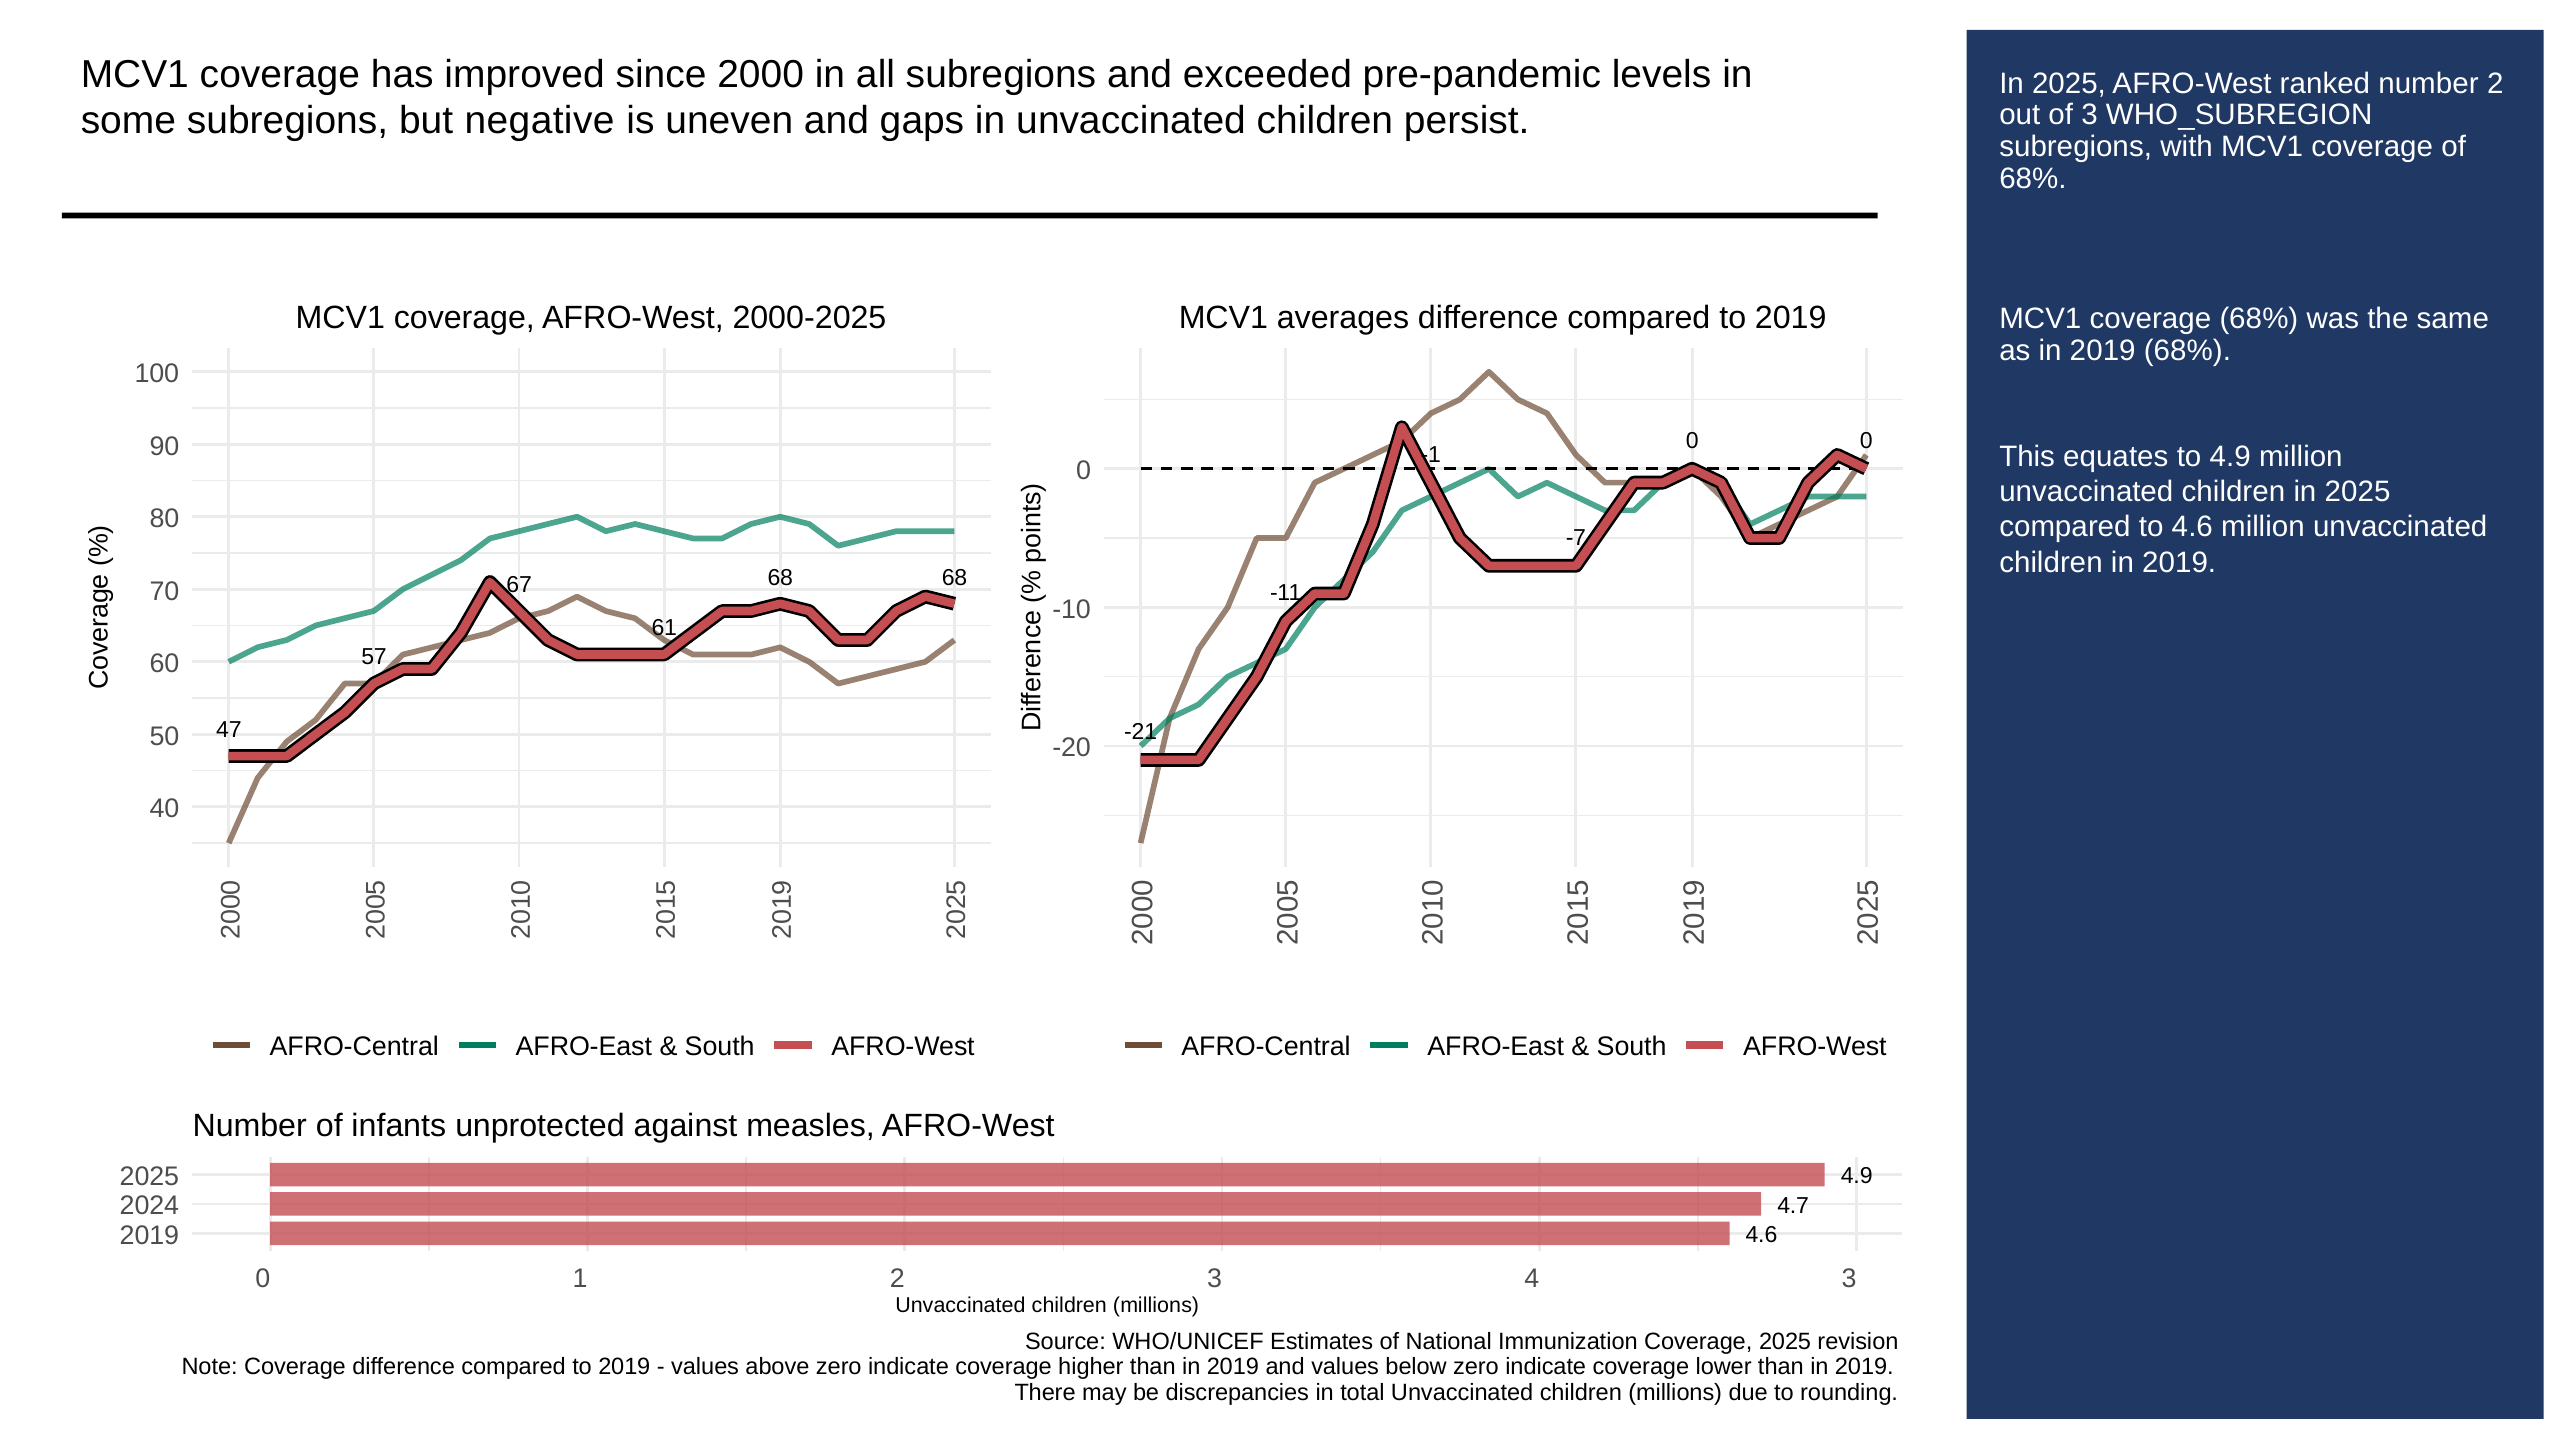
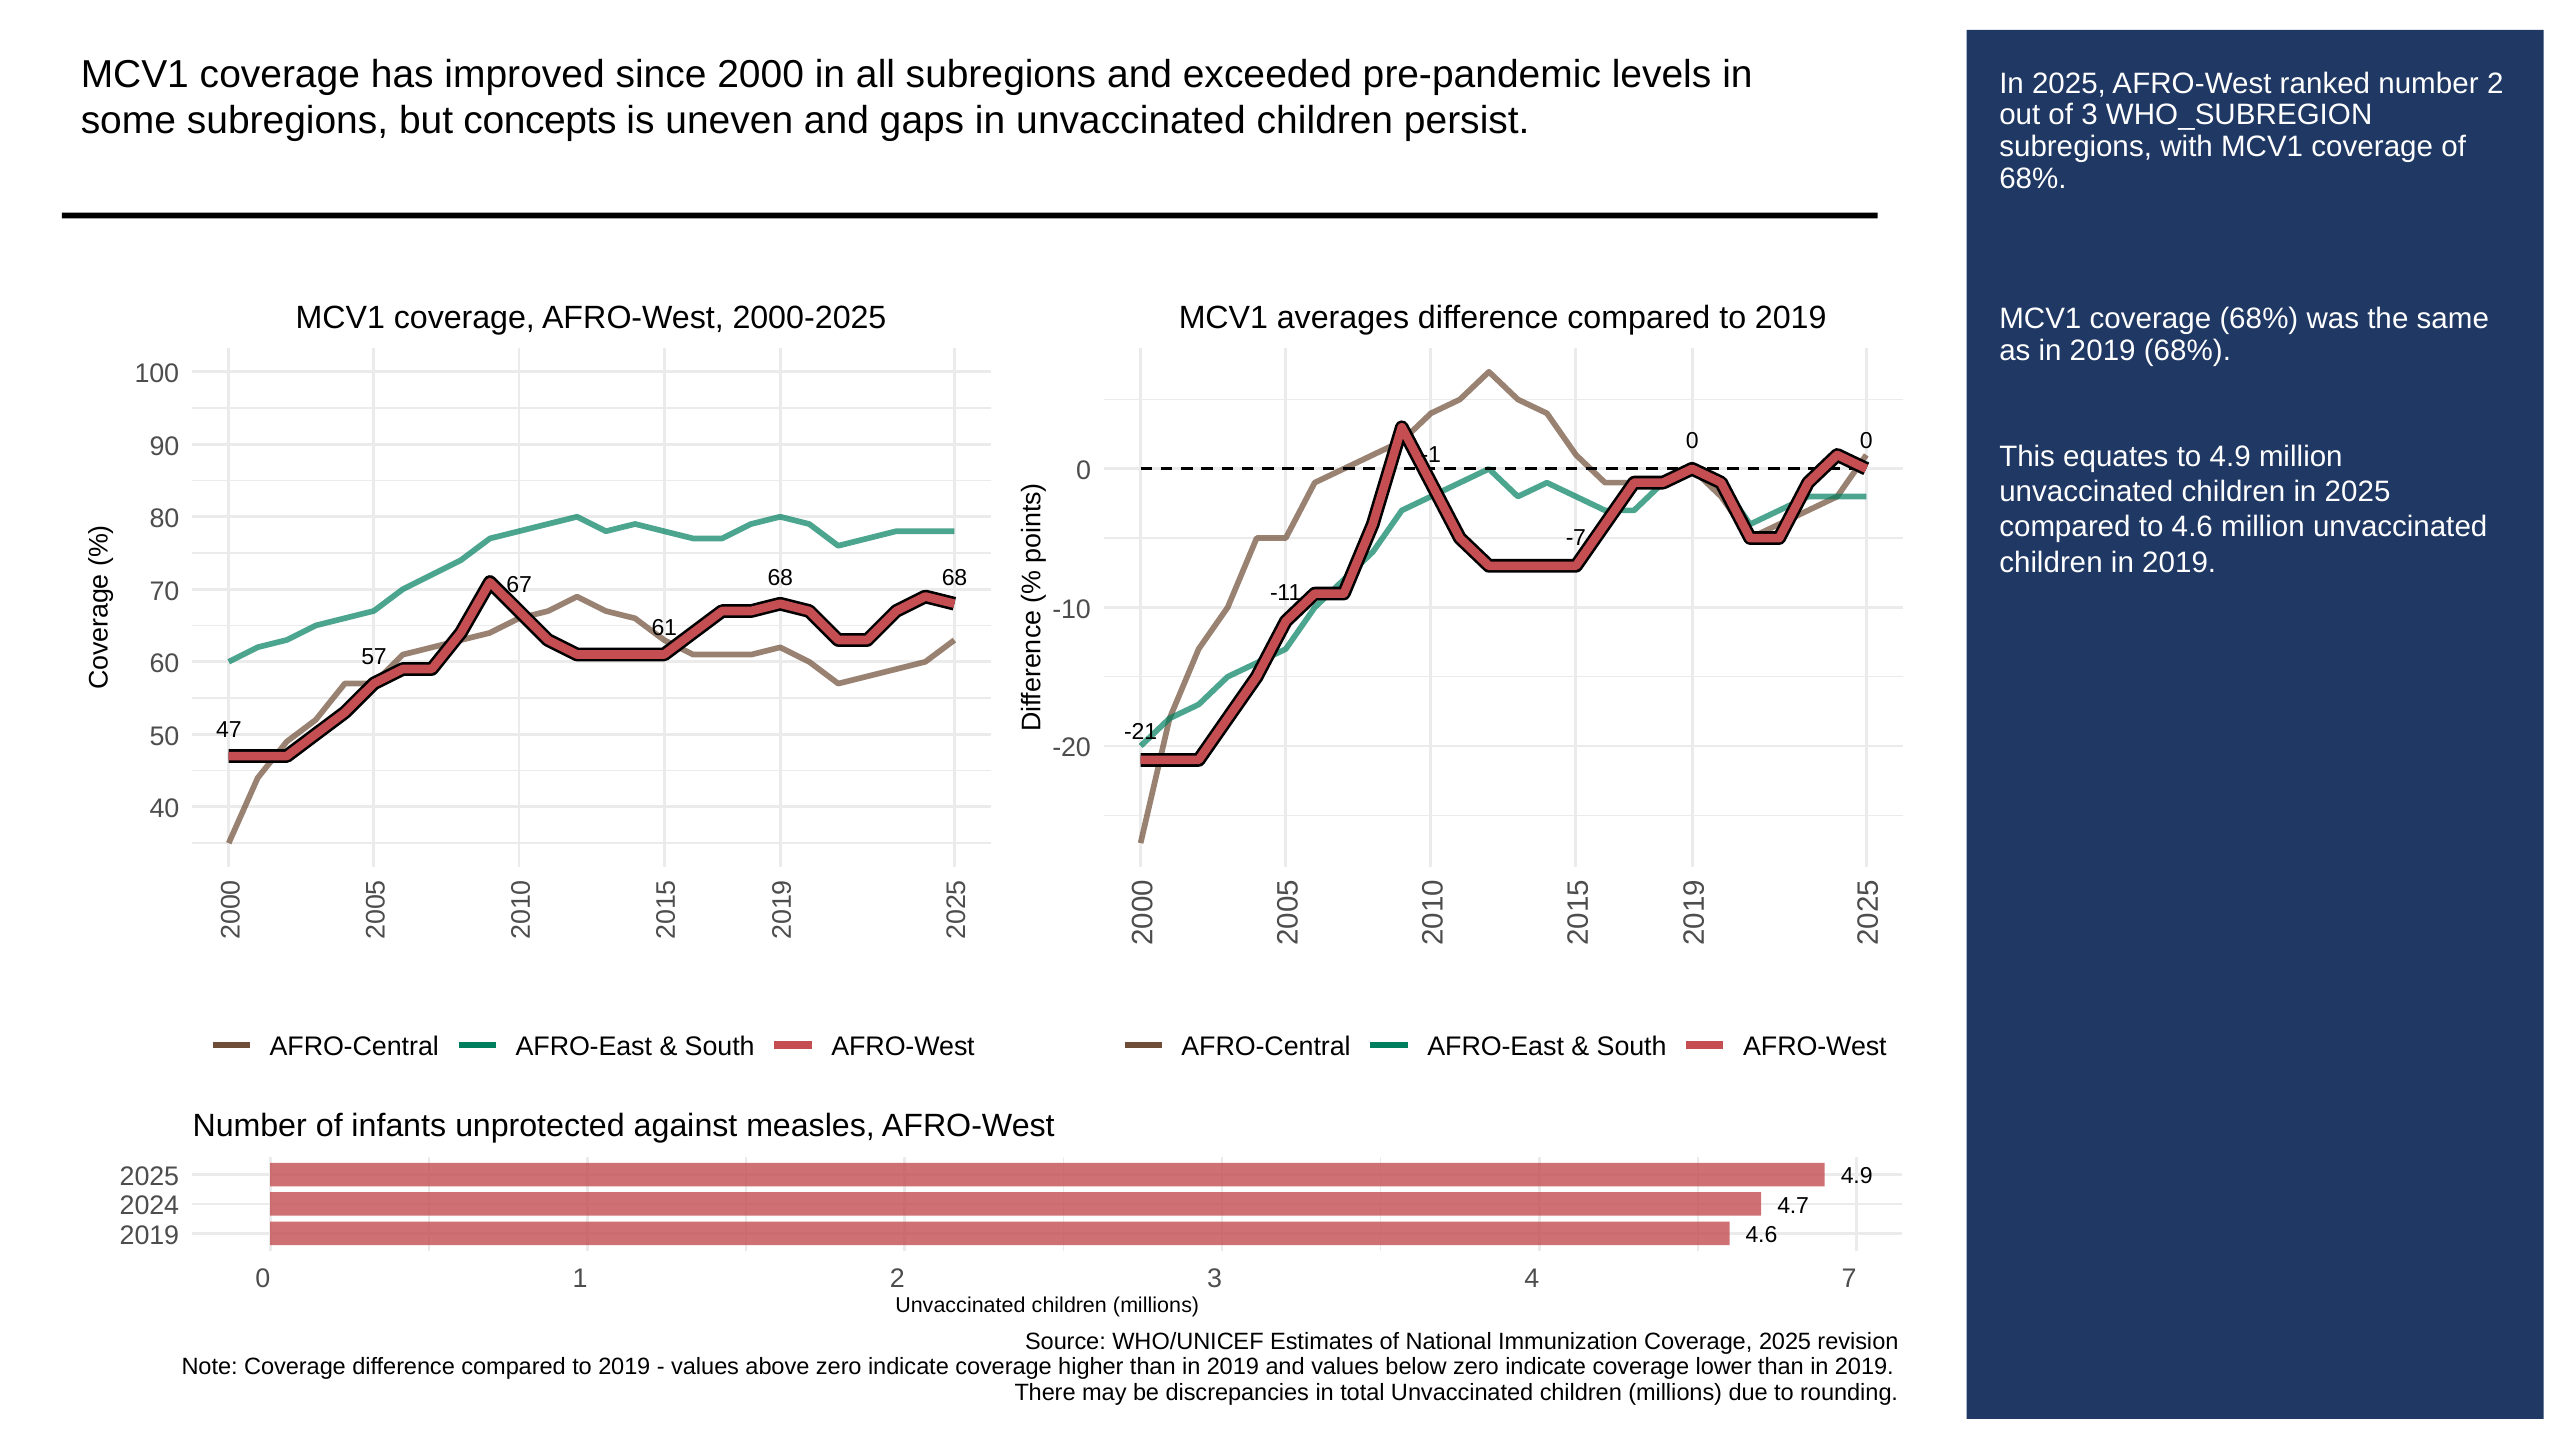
negative: negative -> concepts
4 3: 3 -> 7
